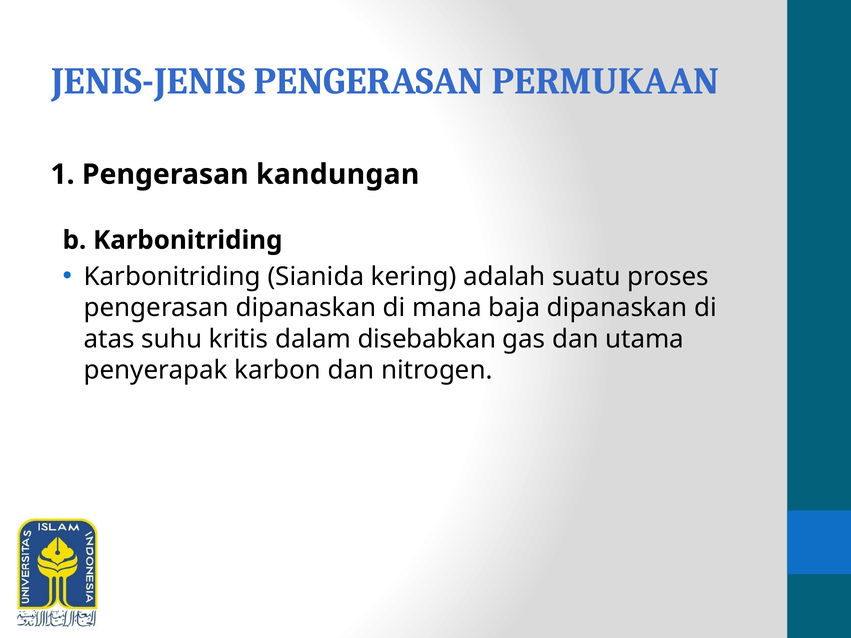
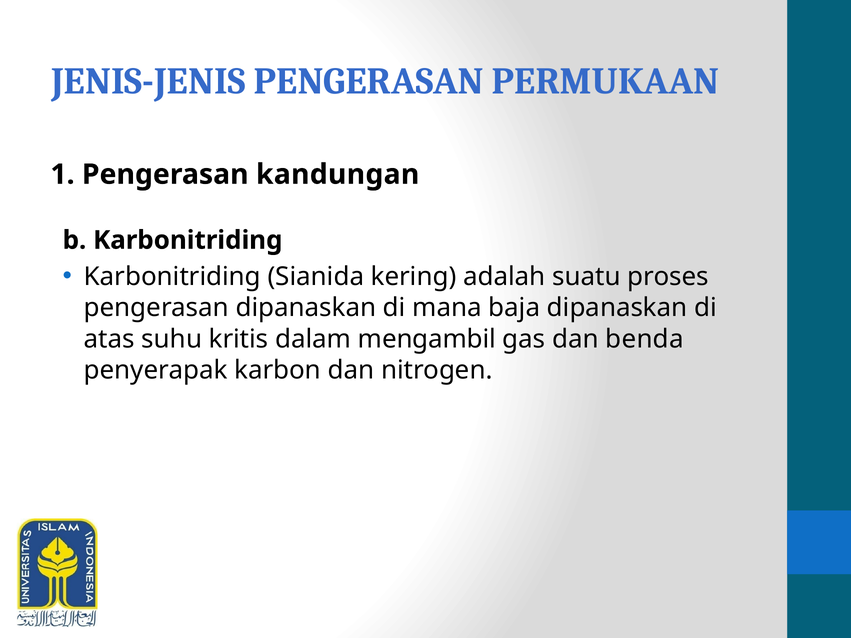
disebabkan: disebabkan -> mengambil
utama: utama -> benda
